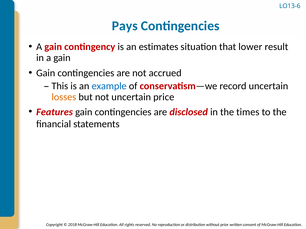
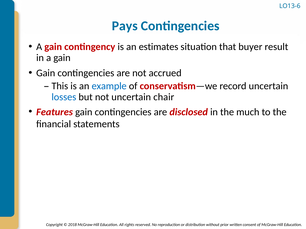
lower: lower -> buyer
losses colour: orange -> blue
price: price -> chair
times: times -> much
